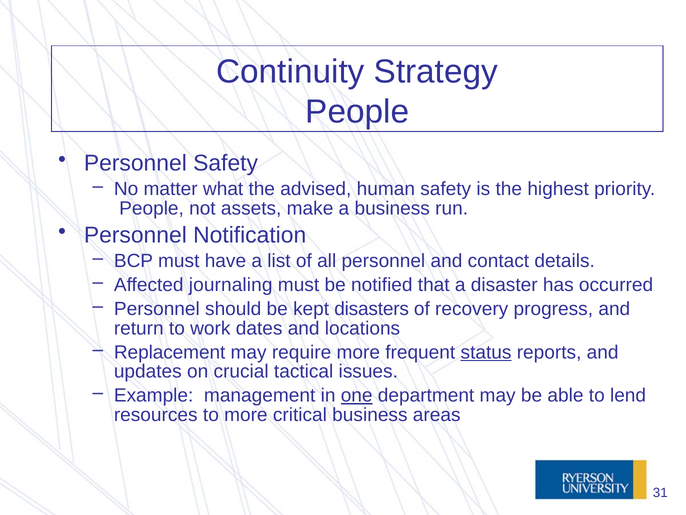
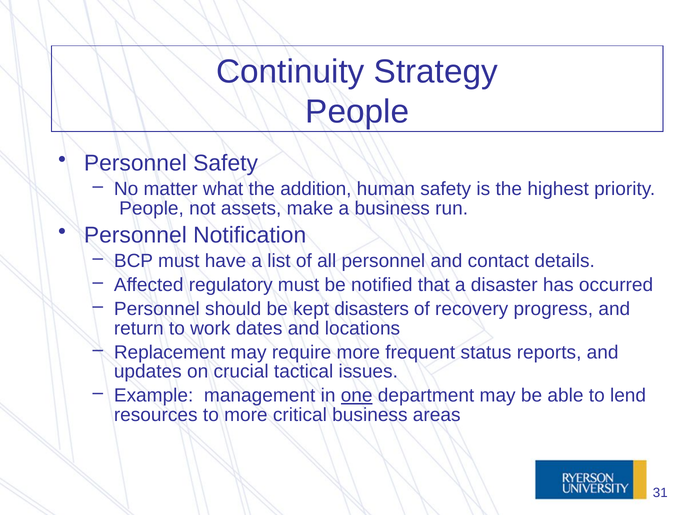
advised: advised -> addition
journaling: journaling -> regulatory
status underline: present -> none
